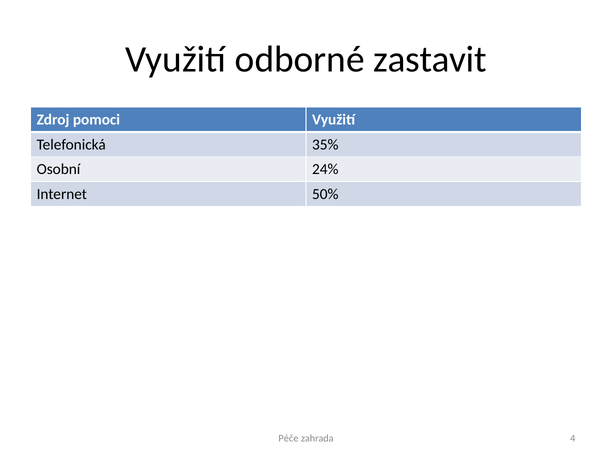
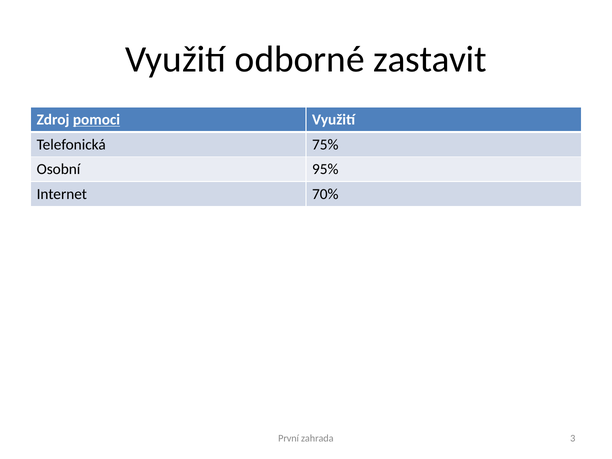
pomoci underline: none -> present
35%: 35% -> 75%
24%: 24% -> 95%
50%: 50% -> 70%
Péče: Péče -> První
4: 4 -> 3
